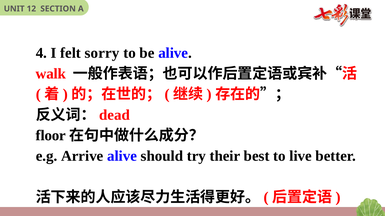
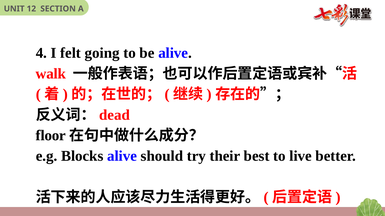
sorry: sorry -> going
Arrive: Arrive -> Blocks
